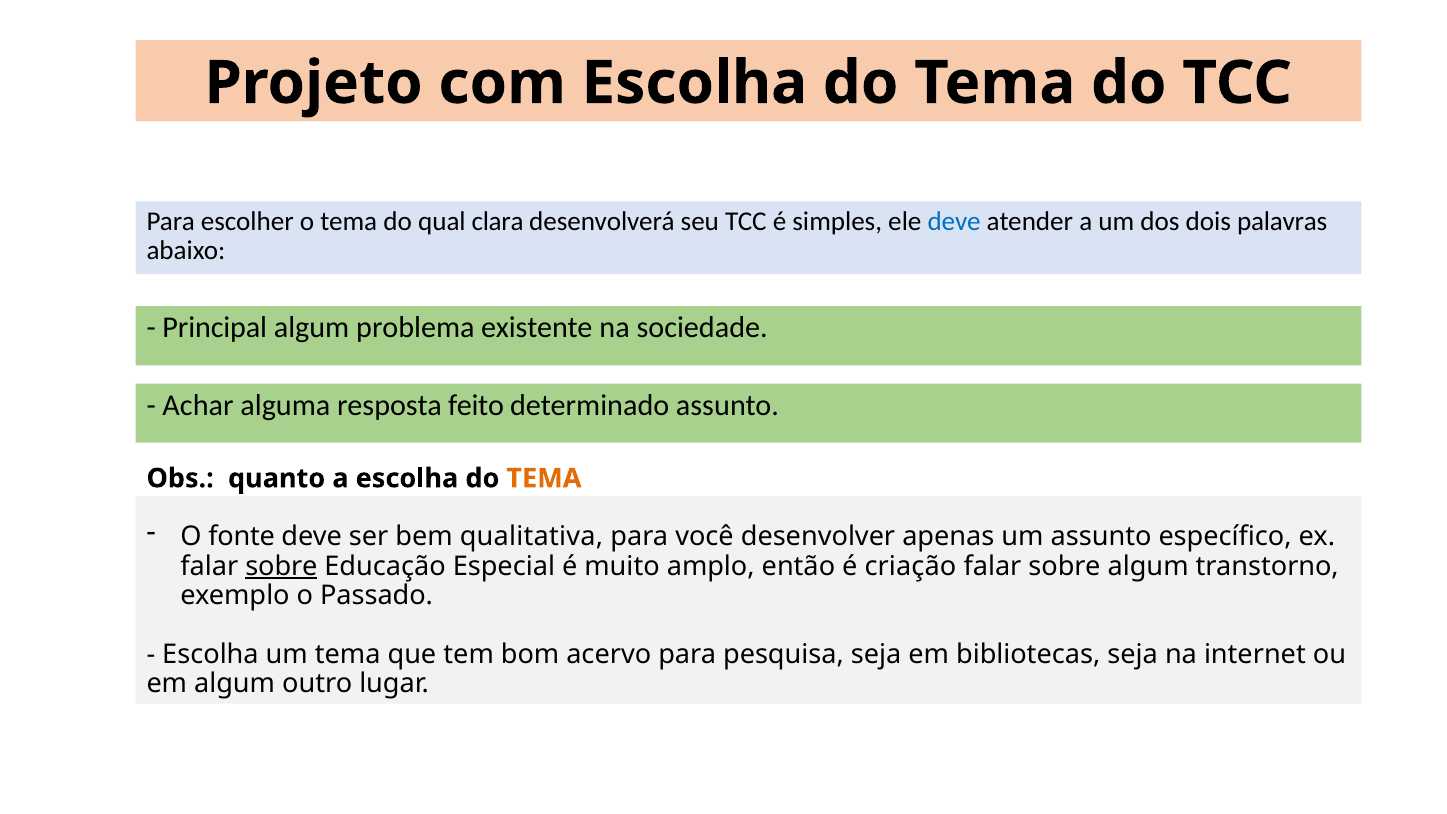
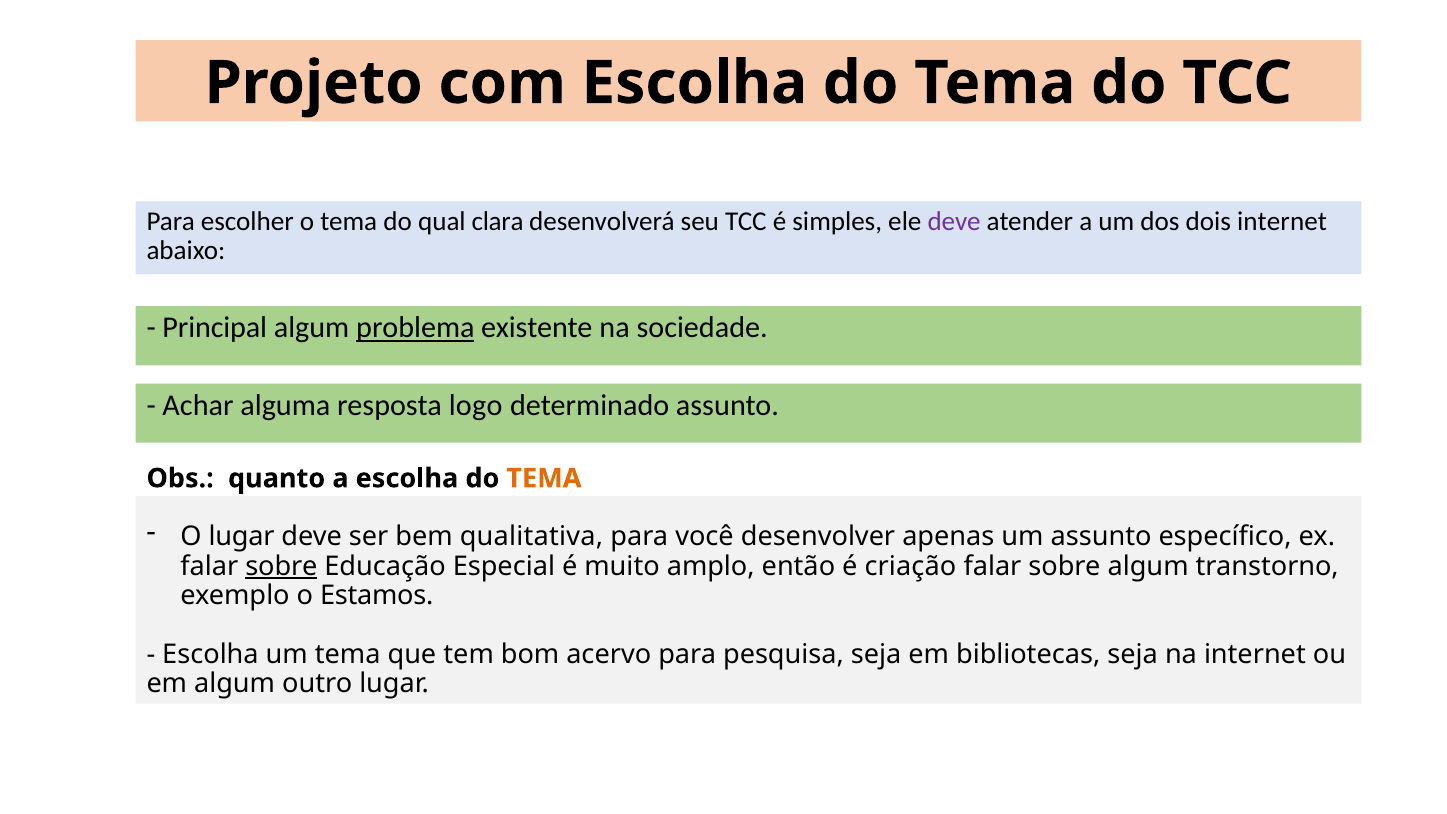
deve at (954, 221) colour: blue -> purple
dois palavras: palavras -> internet
problema underline: none -> present
feito: feito -> logo
O fonte: fonte -> lugar
Passado: Passado -> Estamos
